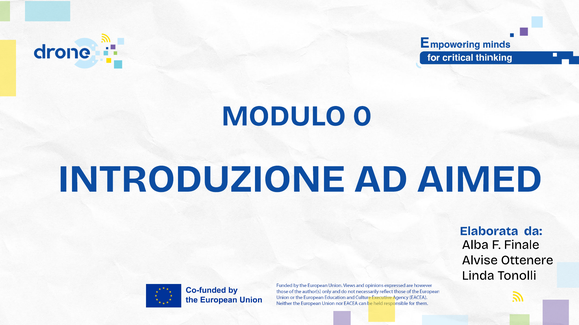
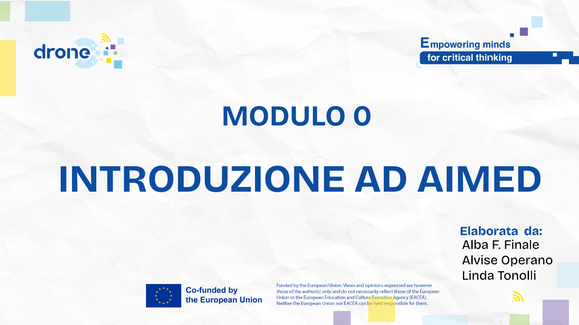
Ottenere: Ottenere -> Operano
